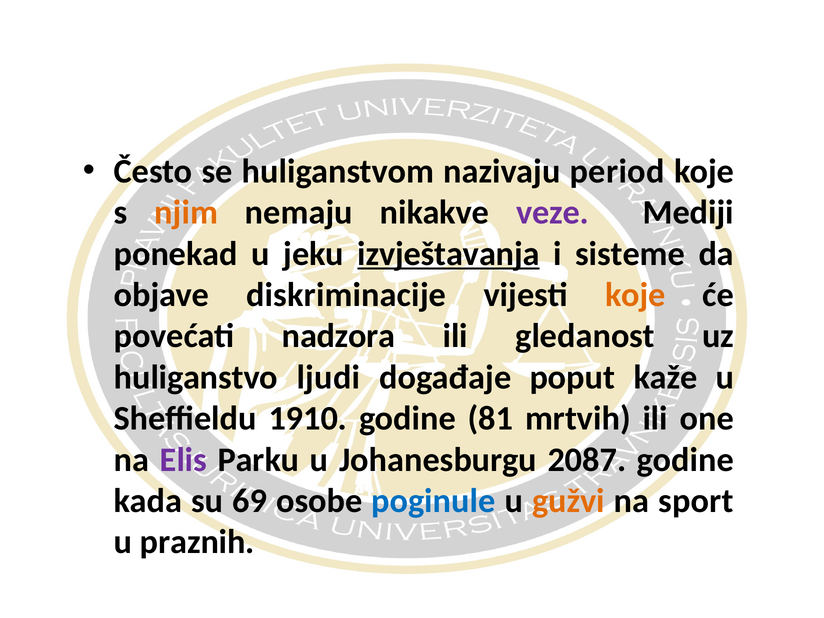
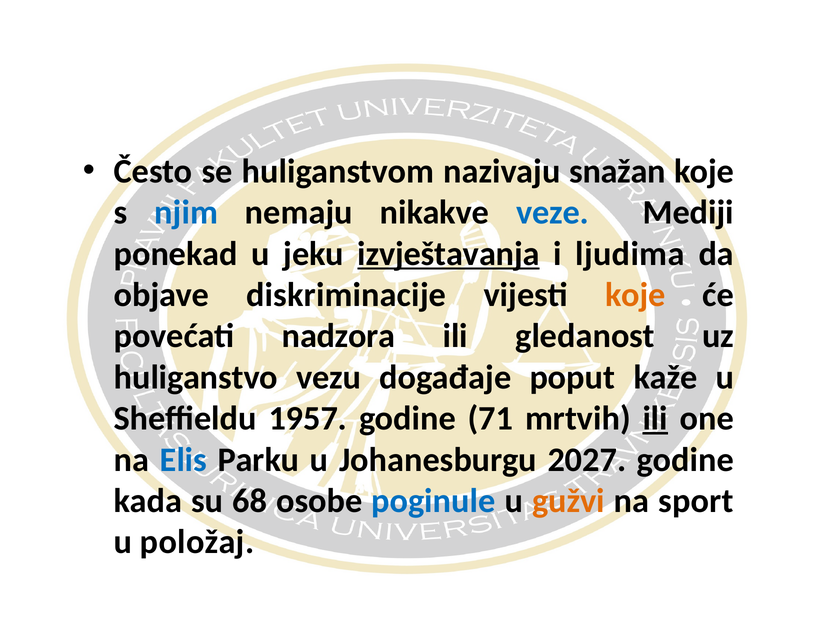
period: period -> snažan
njim colour: orange -> blue
veze colour: purple -> blue
sisteme: sisteme -> ljudima
ljudi: ljudi -> vezu
1910: 1910 -> 1957
81: 81 -> 71
ili at (655, 419) underline: none -> present
Elis colour: purple -> blue
2087: 2087 -> 2027
69: 69 -> 68
praznih: praznih -> položaj
